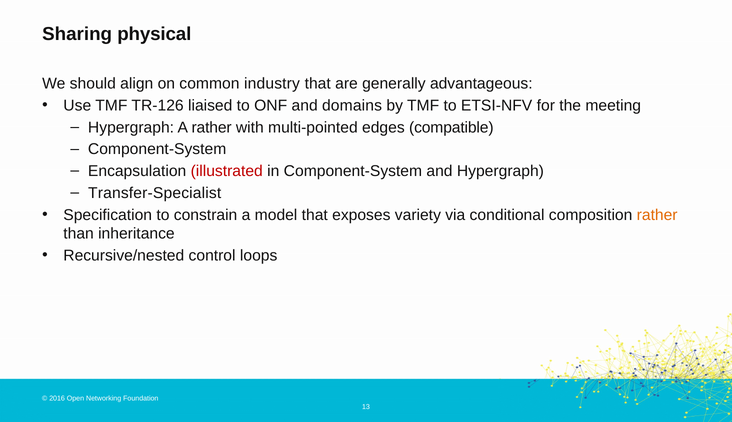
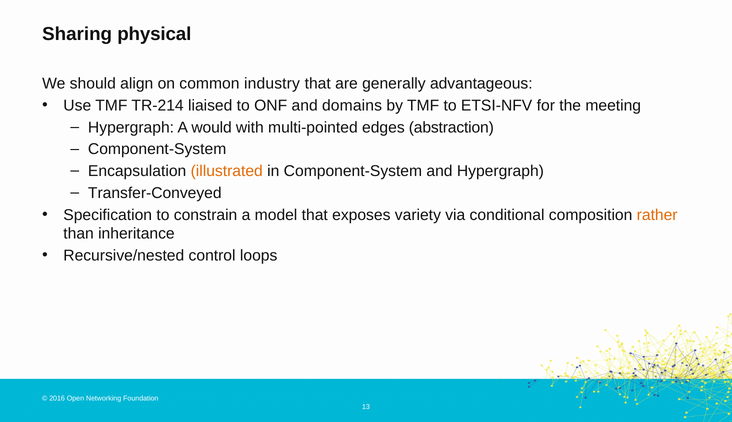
TR-126: TR-126 -> TR-214
A rather: rather -> would
compatible: compatible -> abstraction
illustrated colour: red -> orange
Transfer-Specialist: Transfer-Specialist -> Transfer-Conveyed
